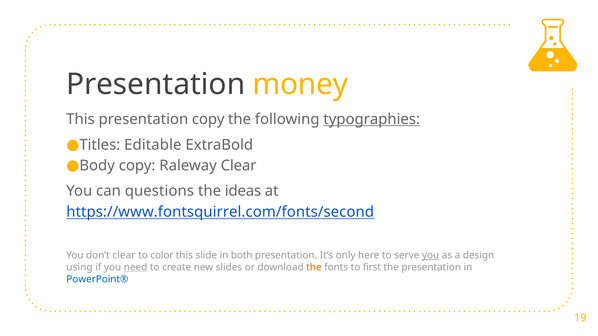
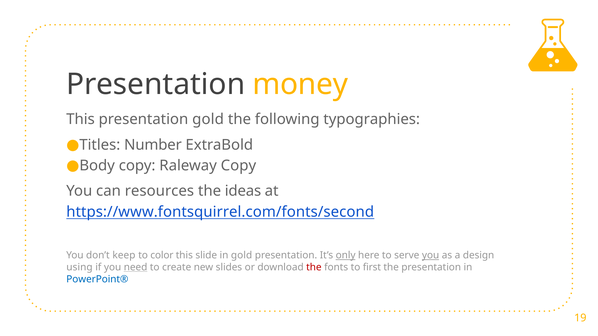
presentation copy: copy -> gold
typographies underline: present -> none
Editable: Editable -> Number
Raleway Clear: Clear -> Copy
questions: questions -> resources
don’t clear: clear -> keep
in both: both -> gold
only underline: none -> present
the at (314, 268) colour: orange -> red
